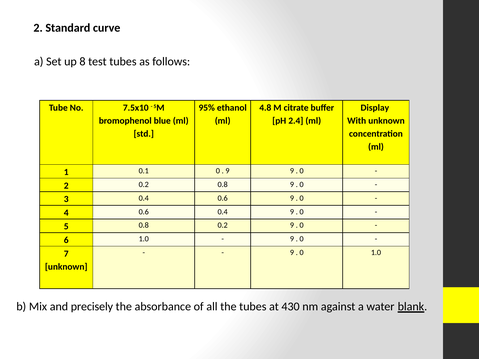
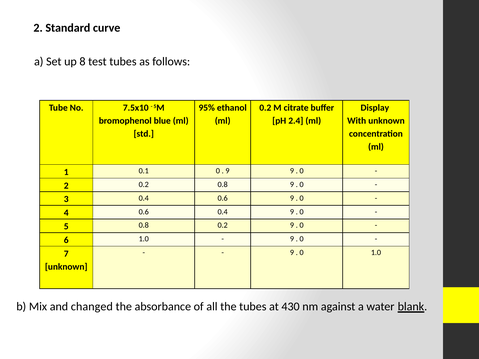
4.8 at (265, 108): 4.8 -> 0.2
precisely: precisely -> changed
